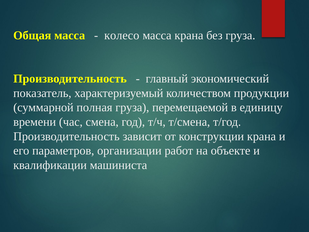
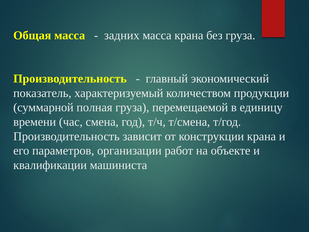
колесо: колесо -> задних
